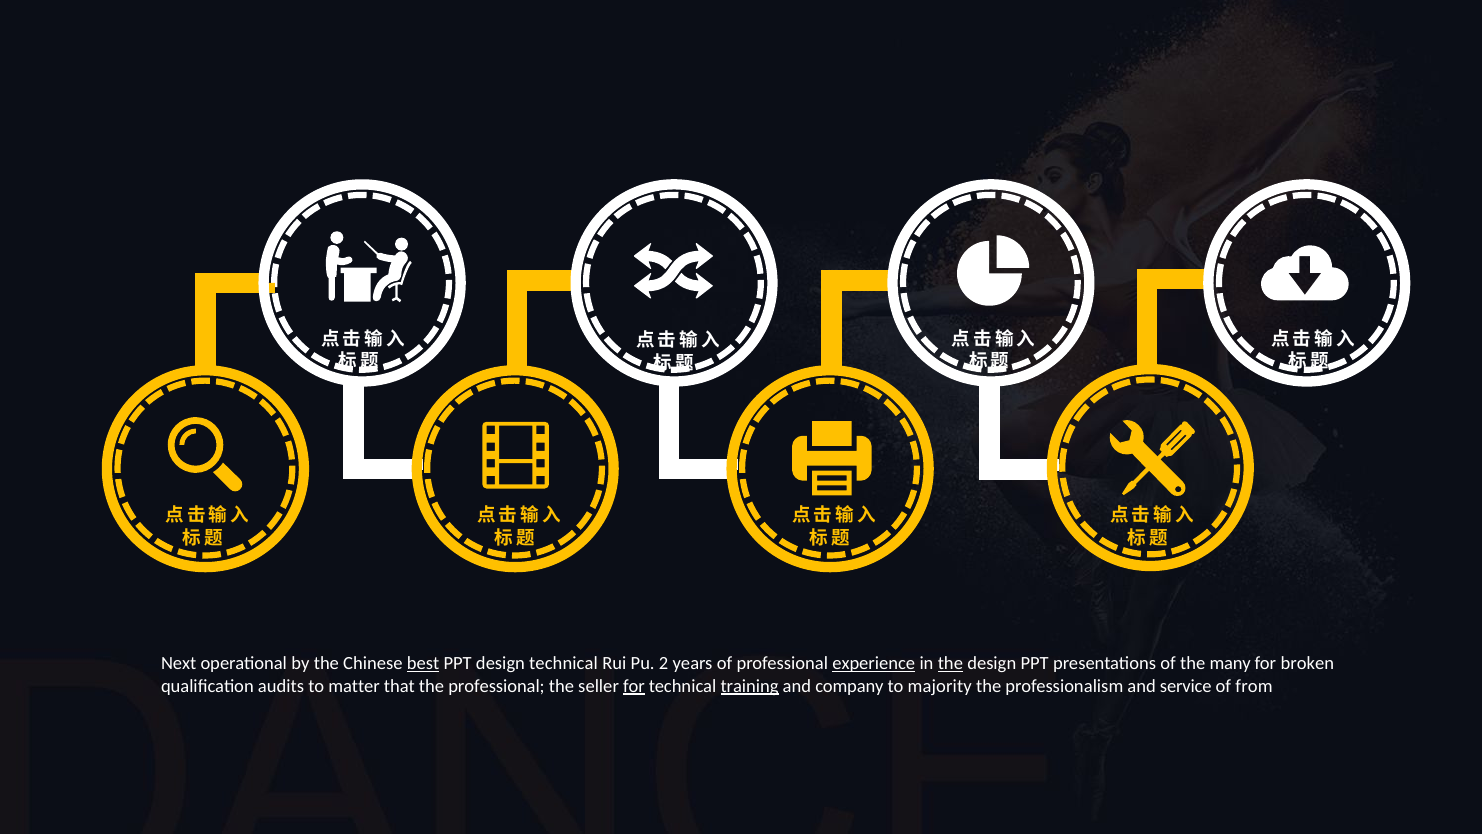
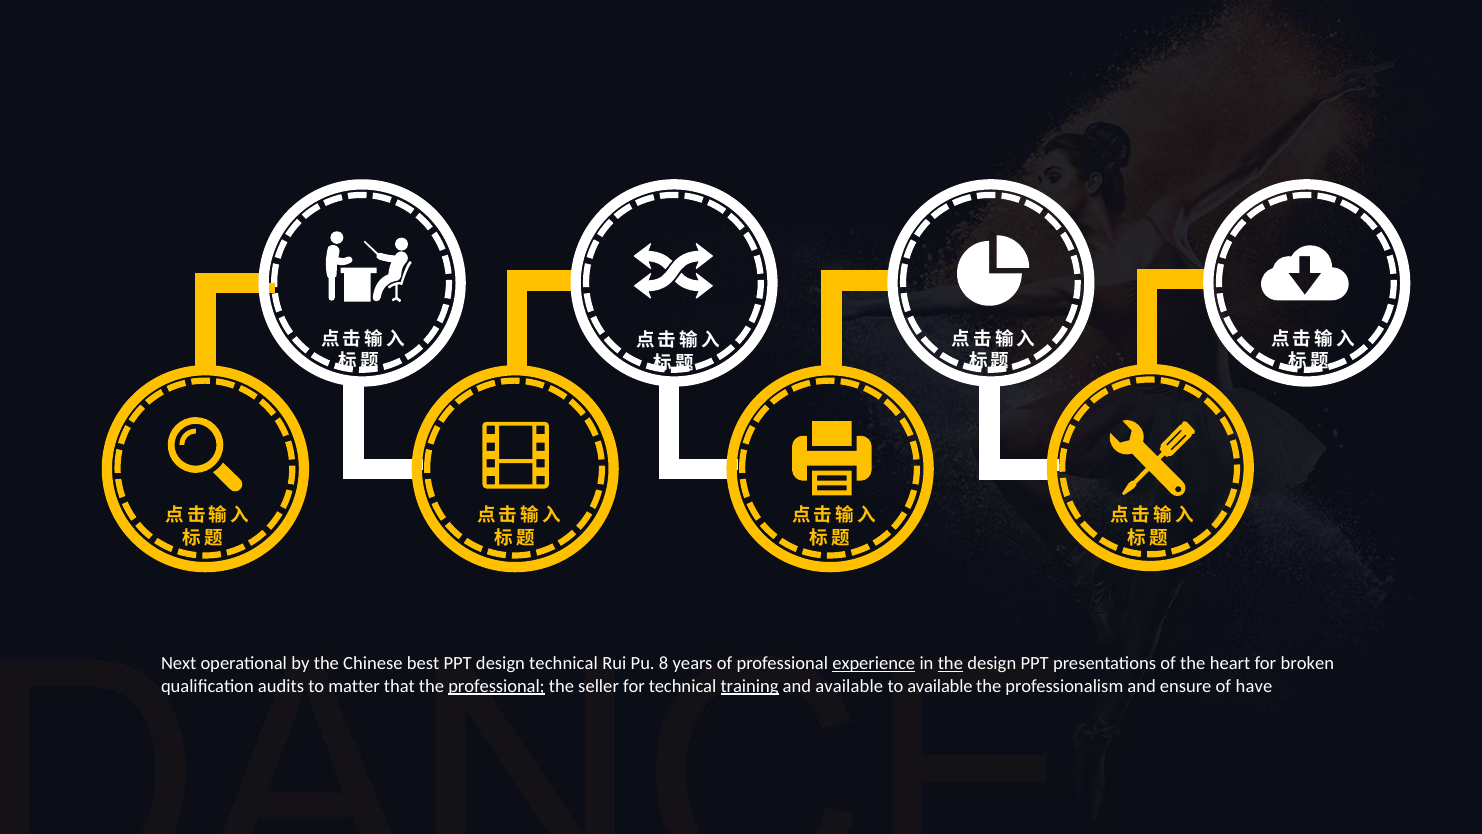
best underline: present -> none
2: 2 -> 8
many: many -> heart
professional at (496, 686) underline: none -> present
for at (634, 686) underline: present -> none
and company: company -> available
to majority: majority -> available
service: service -> ensure
from: from -> have
